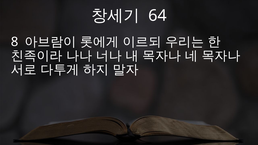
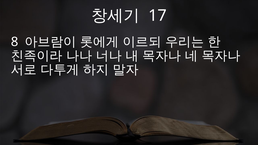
64: 64 -> 17
